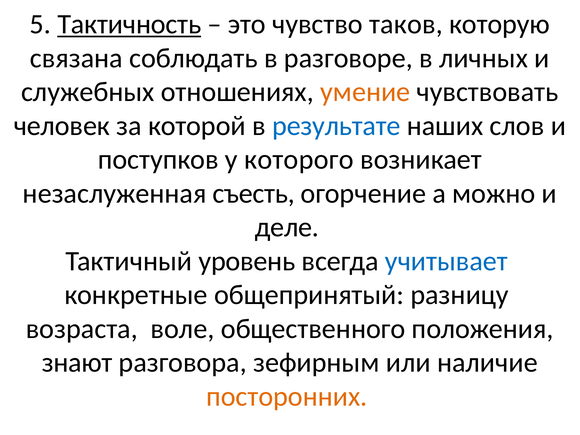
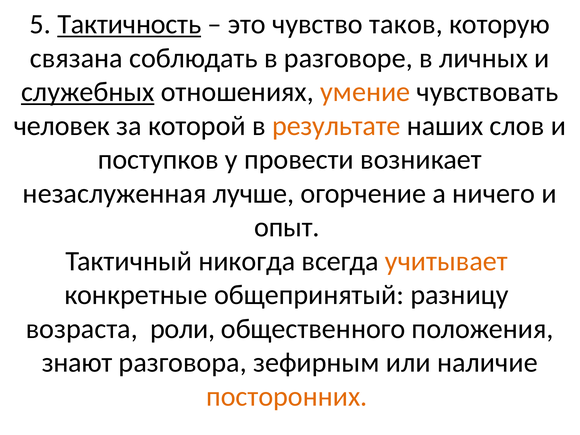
служебных underline: none -> present
результате colour: blue -> orange
которого: которого -> провести
съесть: съесть -> лучше
можно: можно -> ничего
деле: деле -> опыт
уровень: уровень -> никогда
учитывает colour: blue -> orange
воле: воле -> роли
